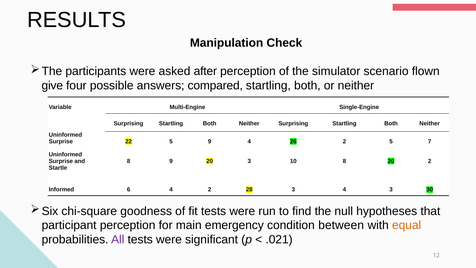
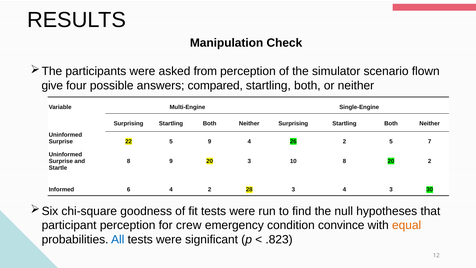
after: after -> from
main: main -> crew
between: between -> convince
All colour: purple -> blue
.021: .021 -> .823
